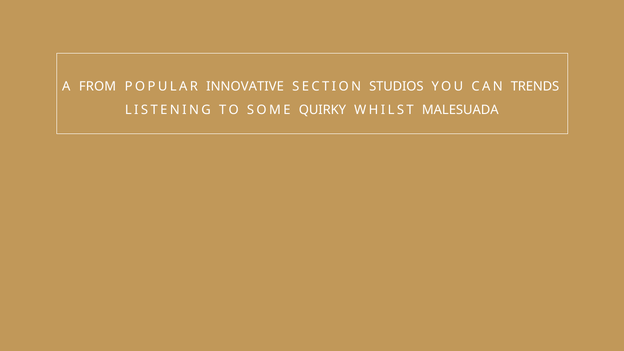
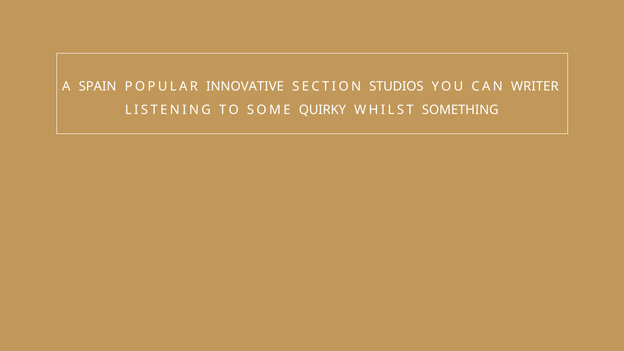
FROM: FROM -> SPAIN
TRENDS: TRENDS -> WRITER
MALESUADA: MALESUADA -> SOMETHING
